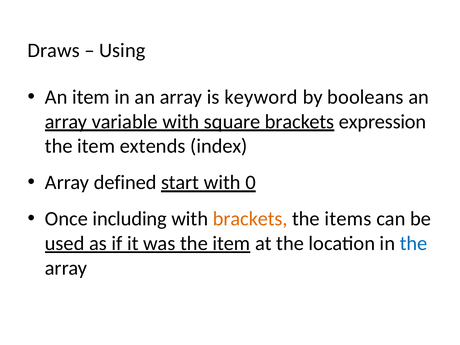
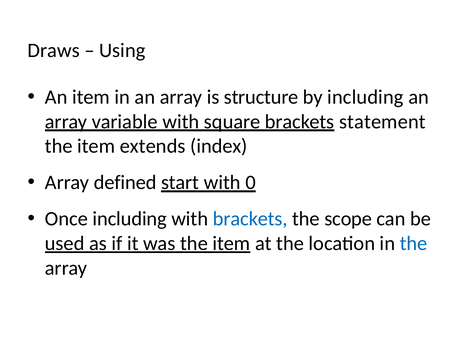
keyword: keyword -> structure
by booleans: booleans -> including
expression: expression -> statement
brackets at (250, 219) colour: orange -> blue
items: items -> scope
